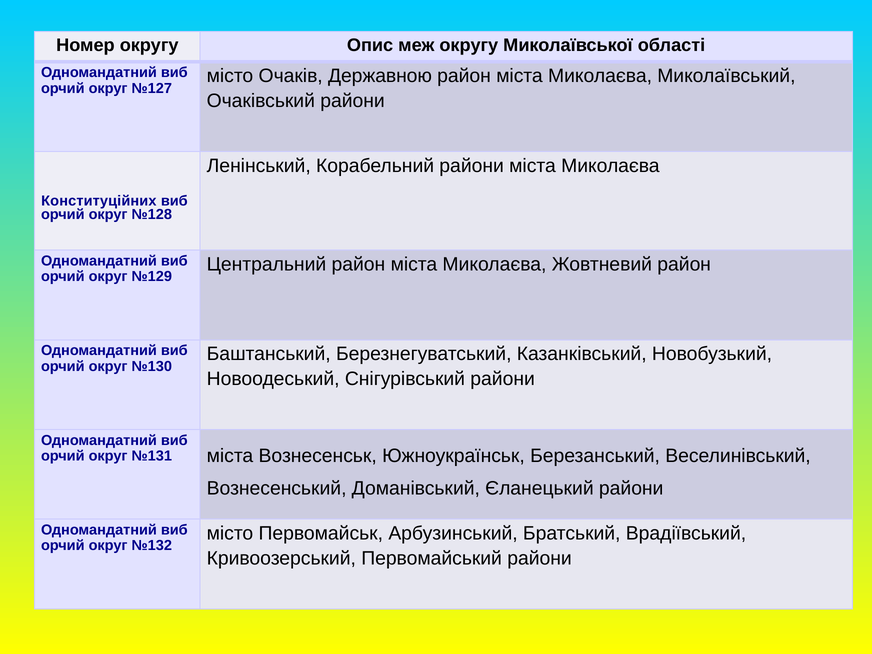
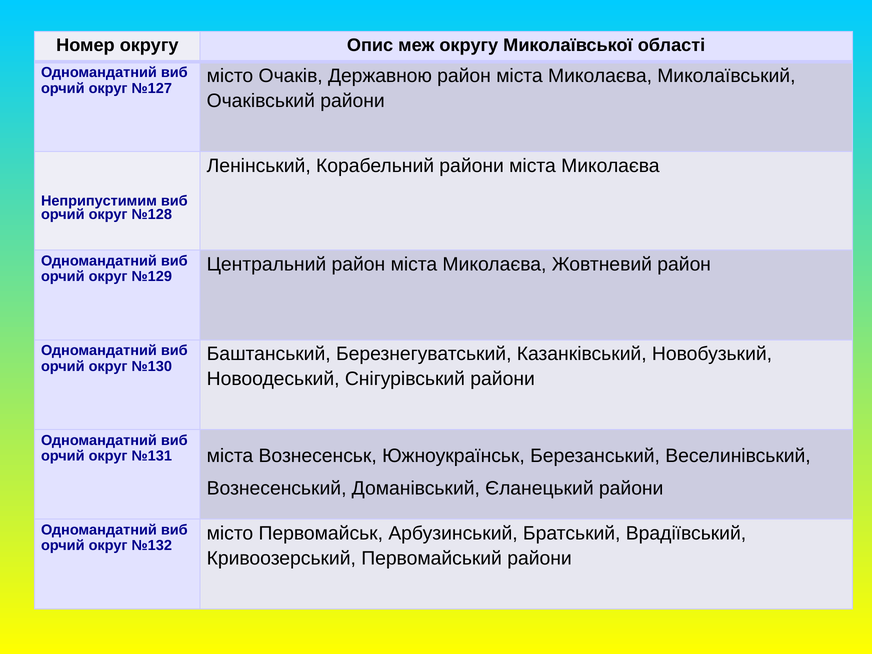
Конституційних: Конституційних -> Неприпустимим
